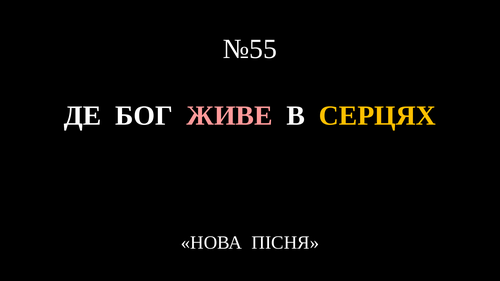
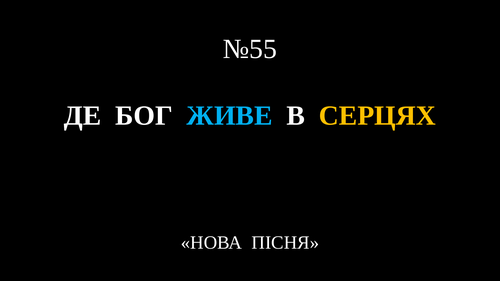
ЖИВЕ colour: pink -> light blue
